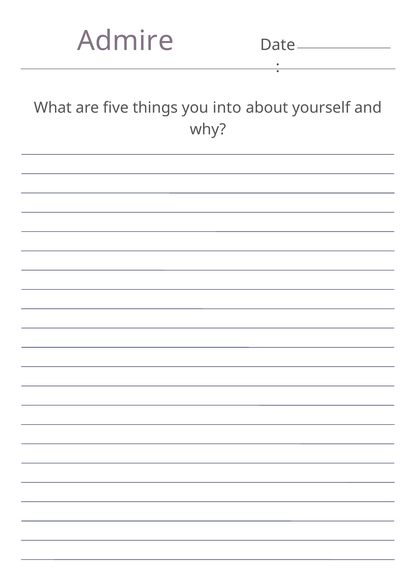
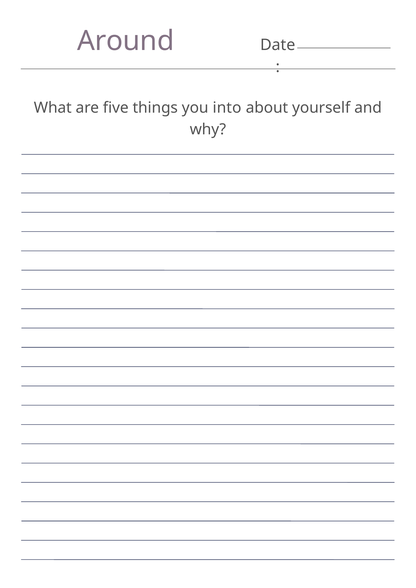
Admire: Admire -> Around
